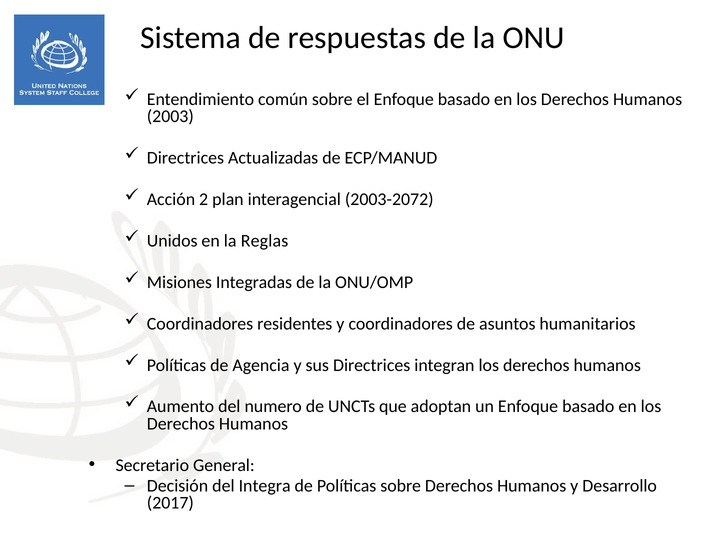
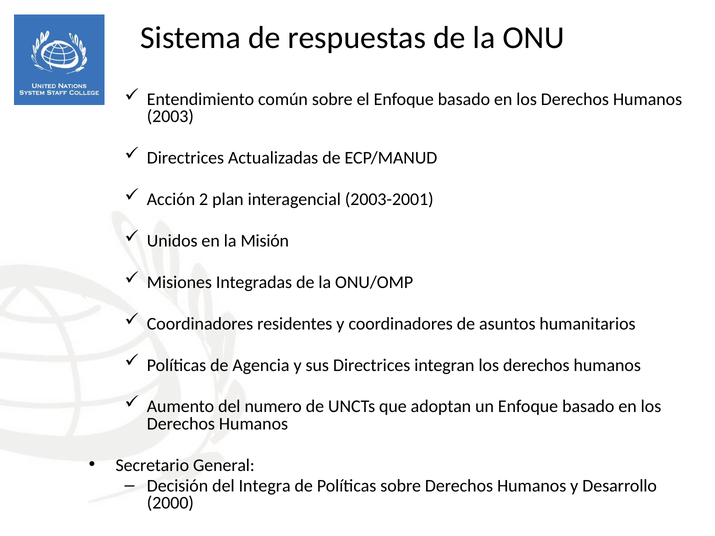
2003-2072: 2003-2072 -> 2003-2001
Reglas: Reglas -> Misión
2017: 2017 -> 2000
